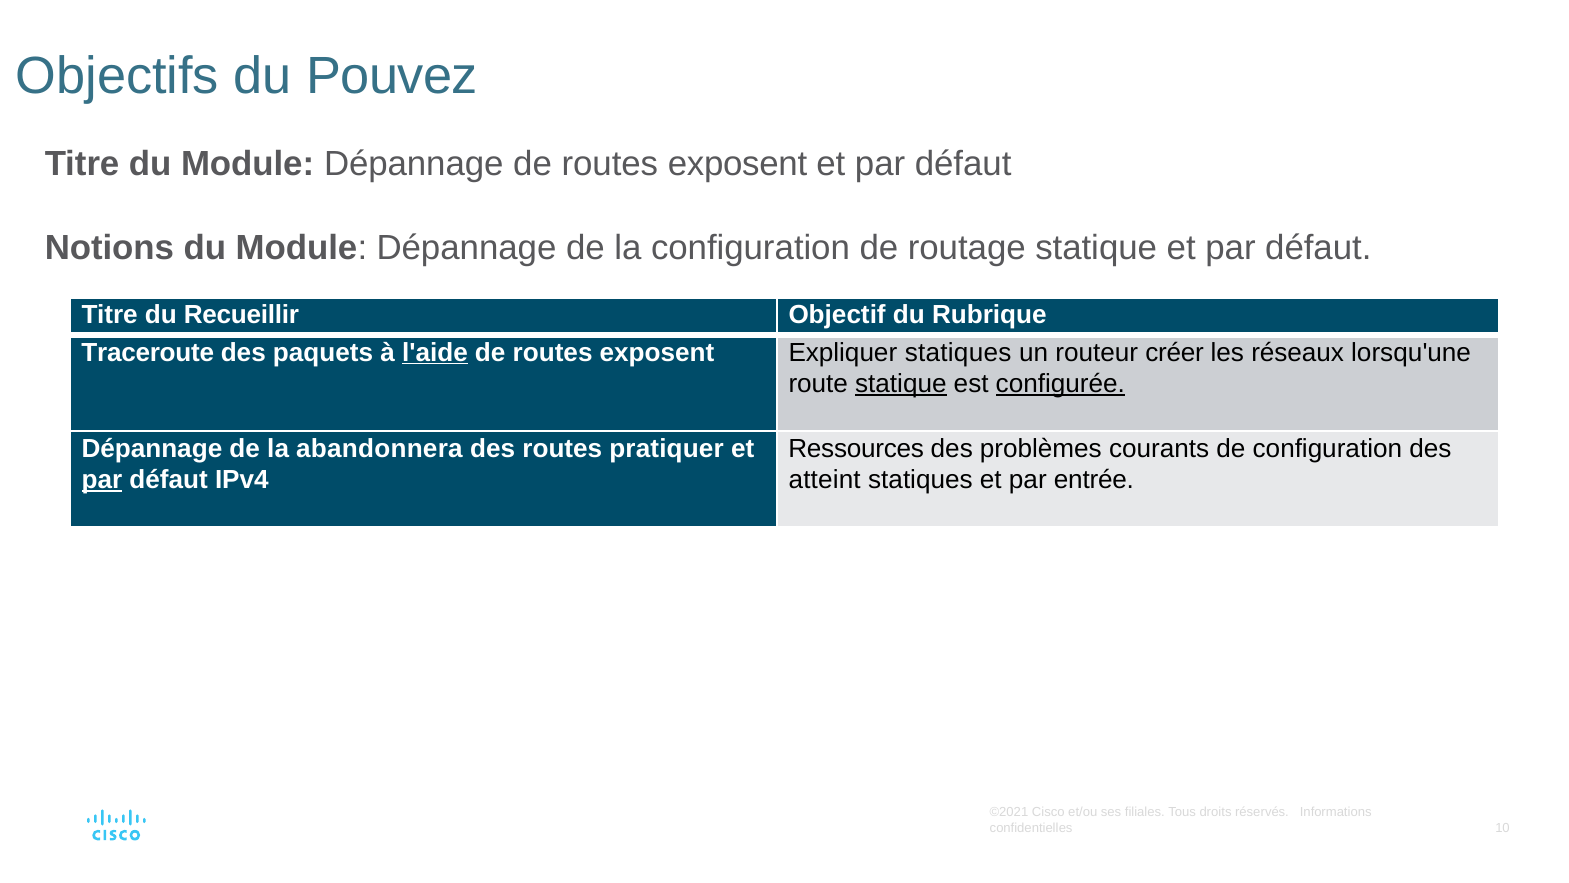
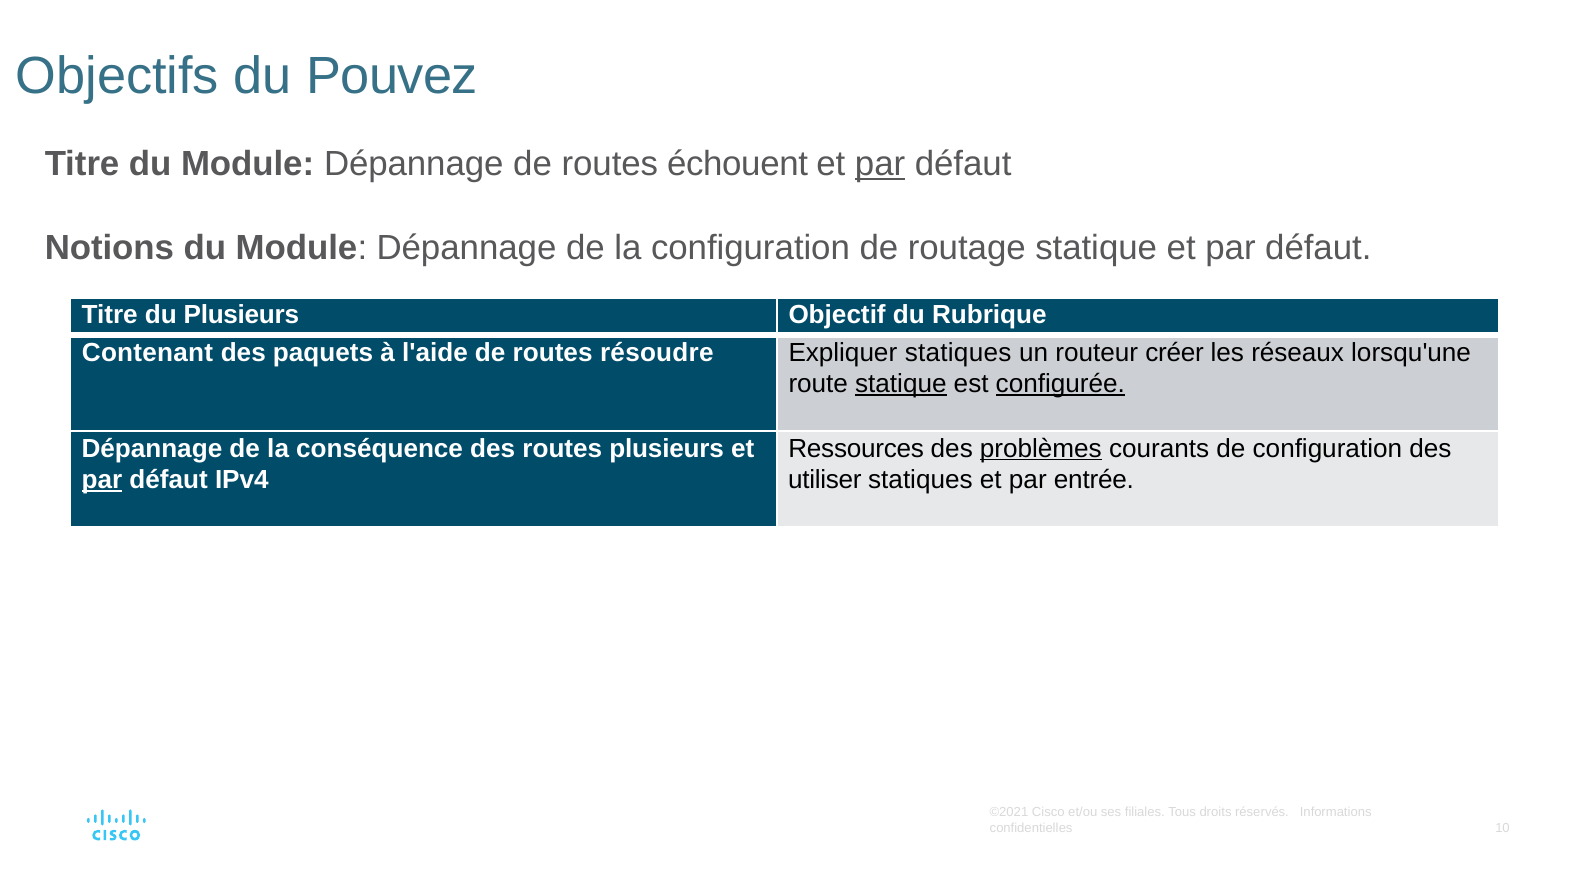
Dépannage de routes exposent: exposent -> échouent
par at (880, 164) underline: none -> present
du Recueillir: Recueillir -> Plusieurs
Traceroute: Traceroute -> Contenant
l'aide underline: present -> none
exposent at (657, 352): exposent -> résoudre
abandonnera: abandonnera -> conséquence
routes pratiquer: pratiquer -> plusieurs
problèmes underline: none -> present
atteint: atteint -> utiliser
